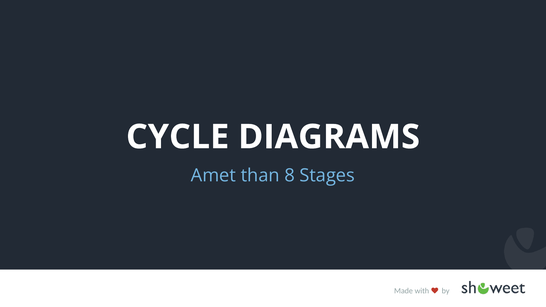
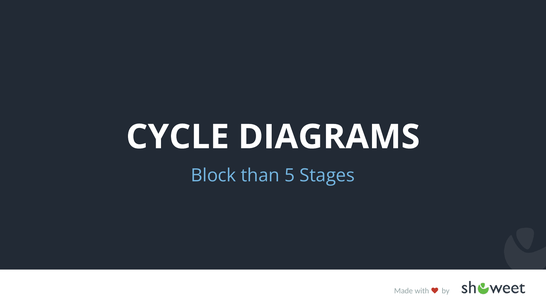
Amet: Amet -> Block
8: 8 -> 5
